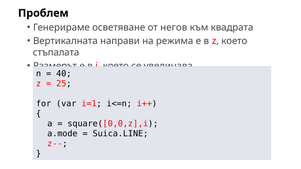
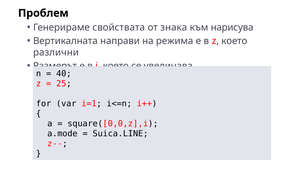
осветяване: осветяване -> свойствата
негов: негов -> знака
квадрата: квадрата -> нарисува
стъпалата: стъпалата -> различни
